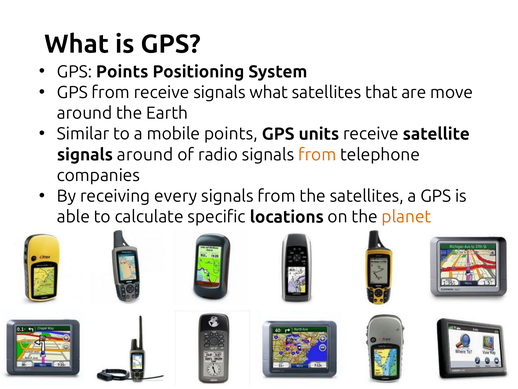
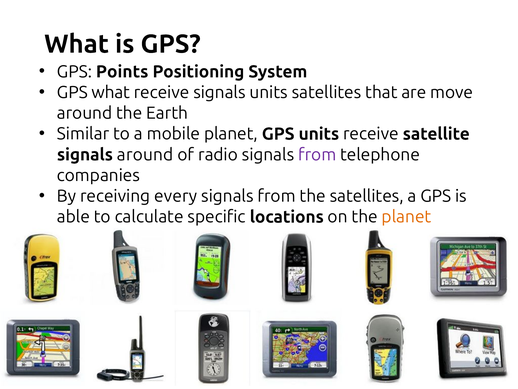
GPS from: from -> what
signals what: what -> units
mobile points: points -> planet
from at (317, 154) colour: orange -> purple
